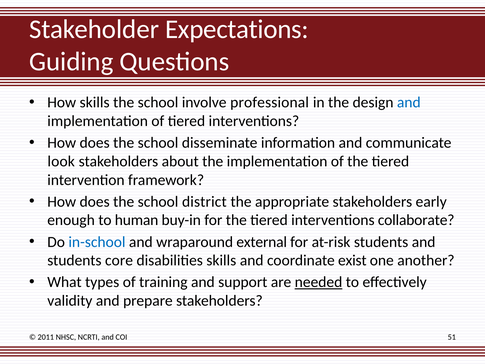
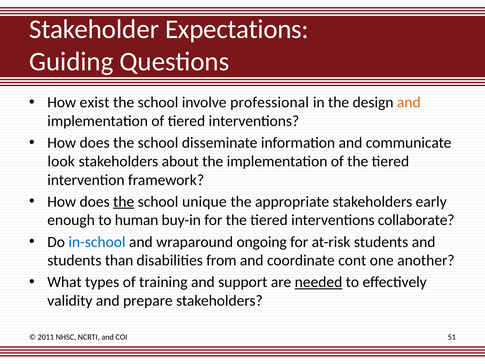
How skills: skills -> exist
and at (409, 102) colour: blue -> orange
the at (124, 201) underline: none -> present
district: district -> unique
external: external -> ongoing
core: core -> than
disabilities skills: skills -> from
exist: exist -> cont
